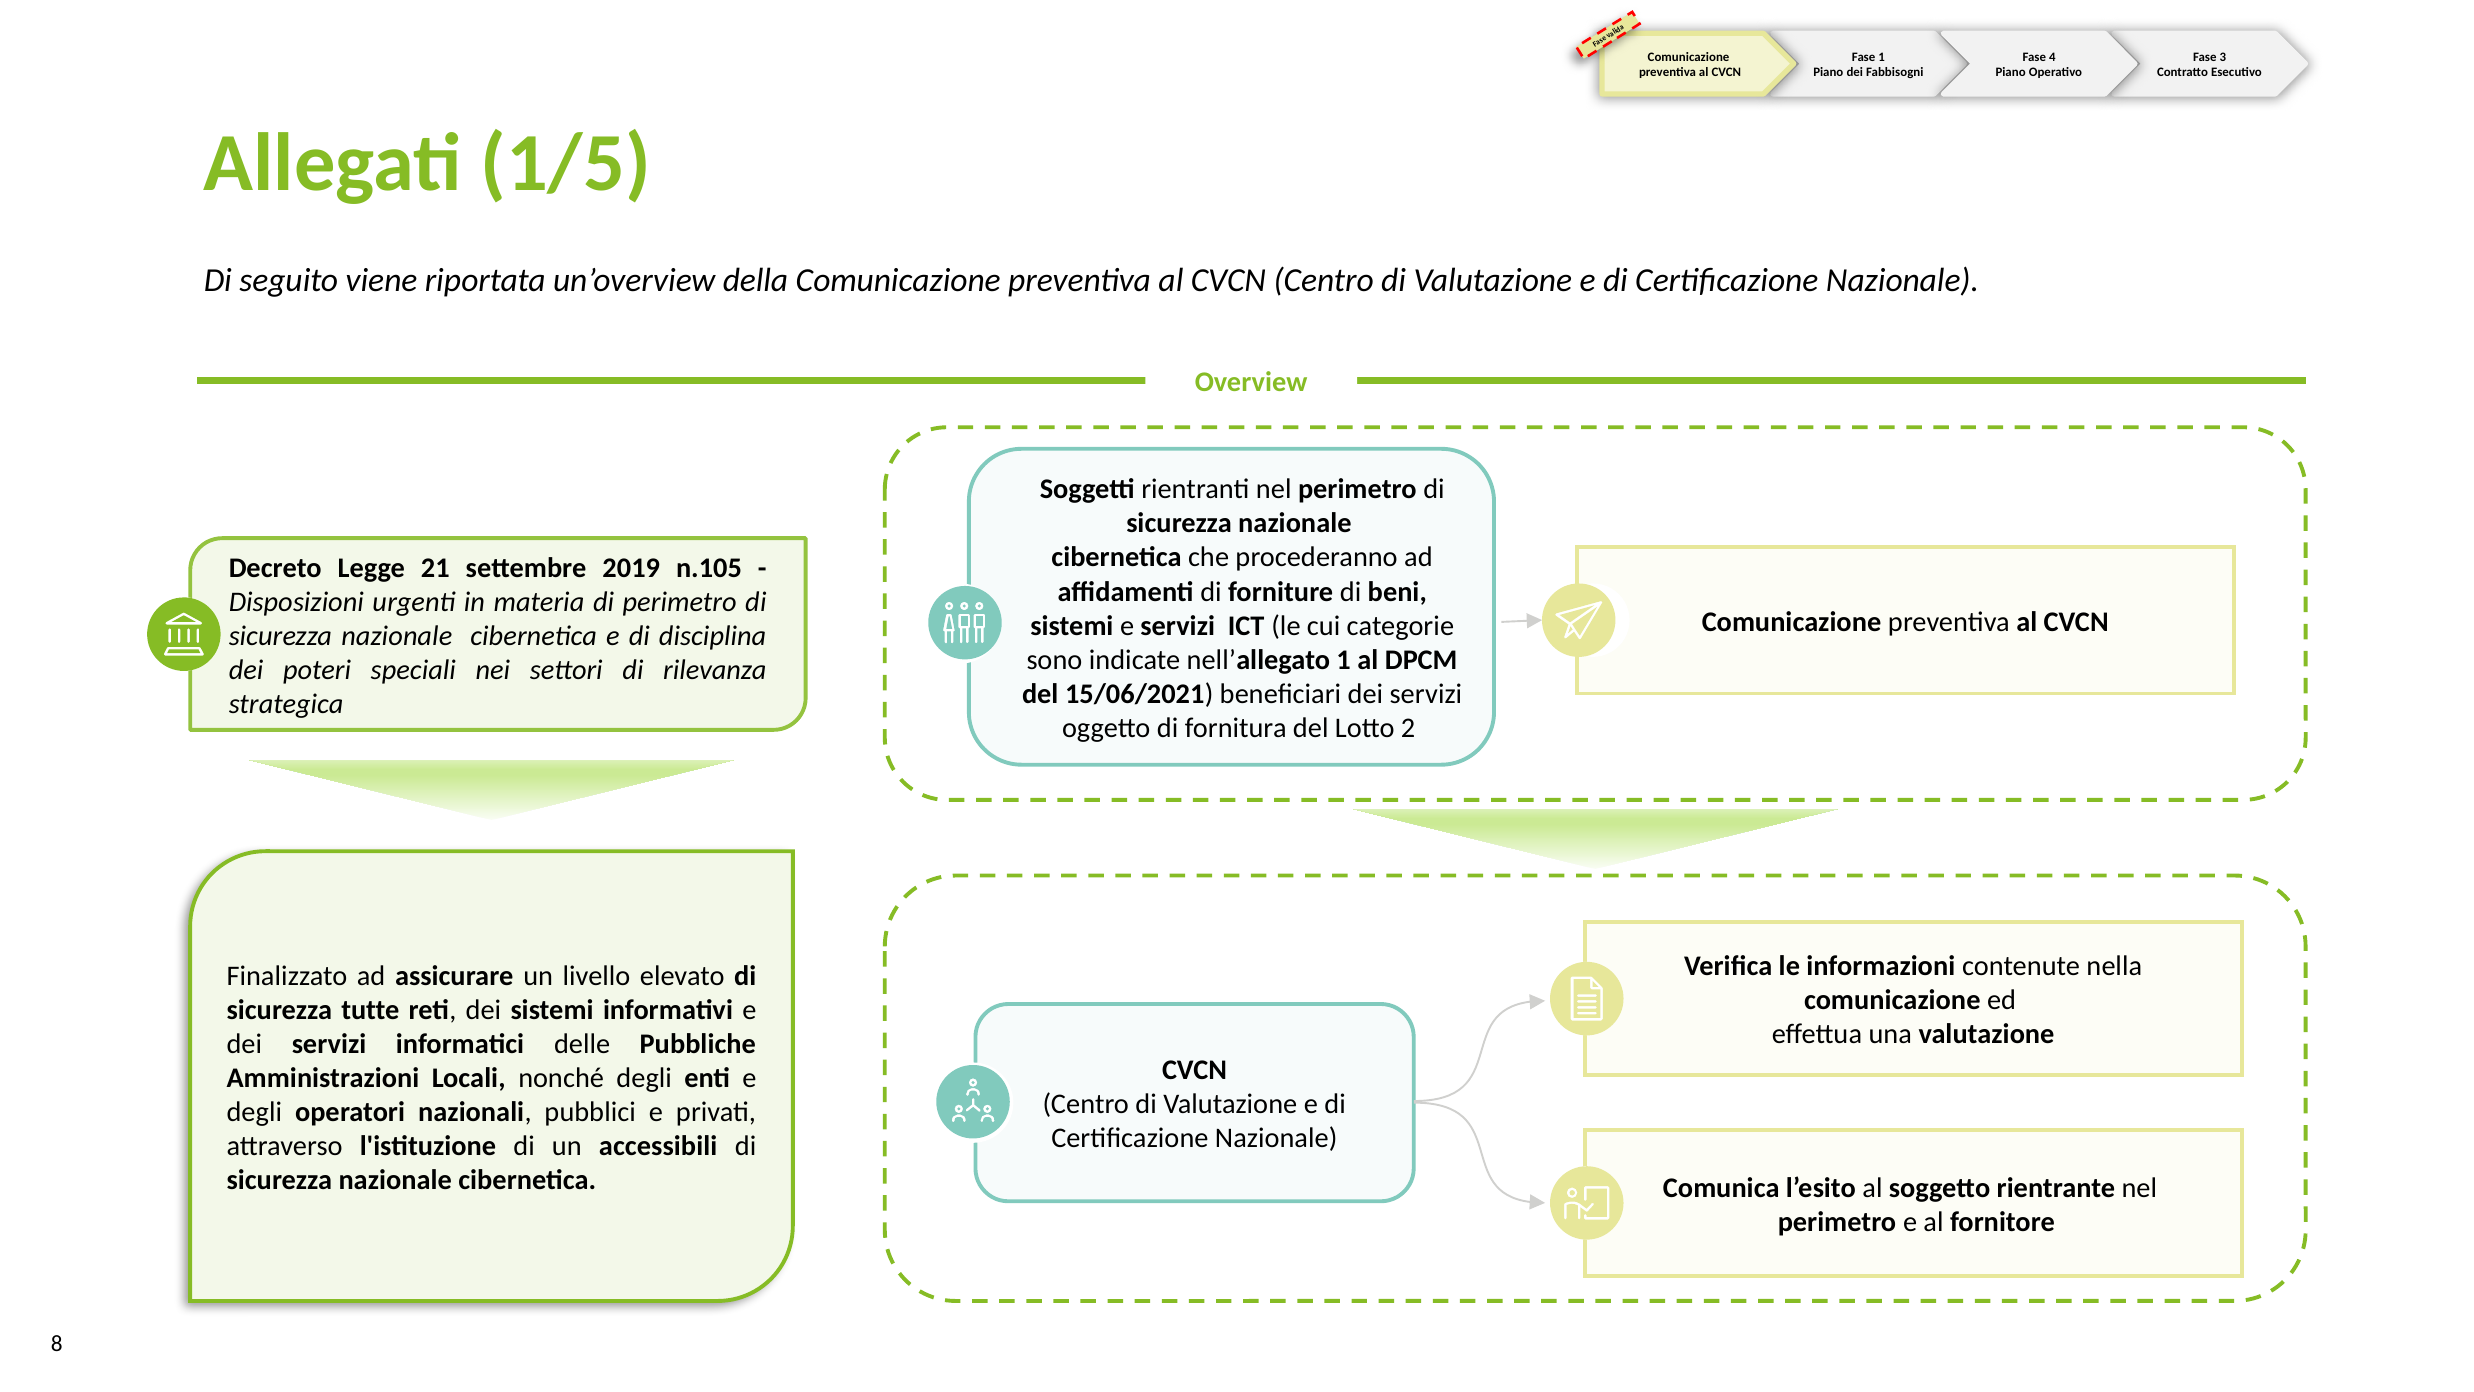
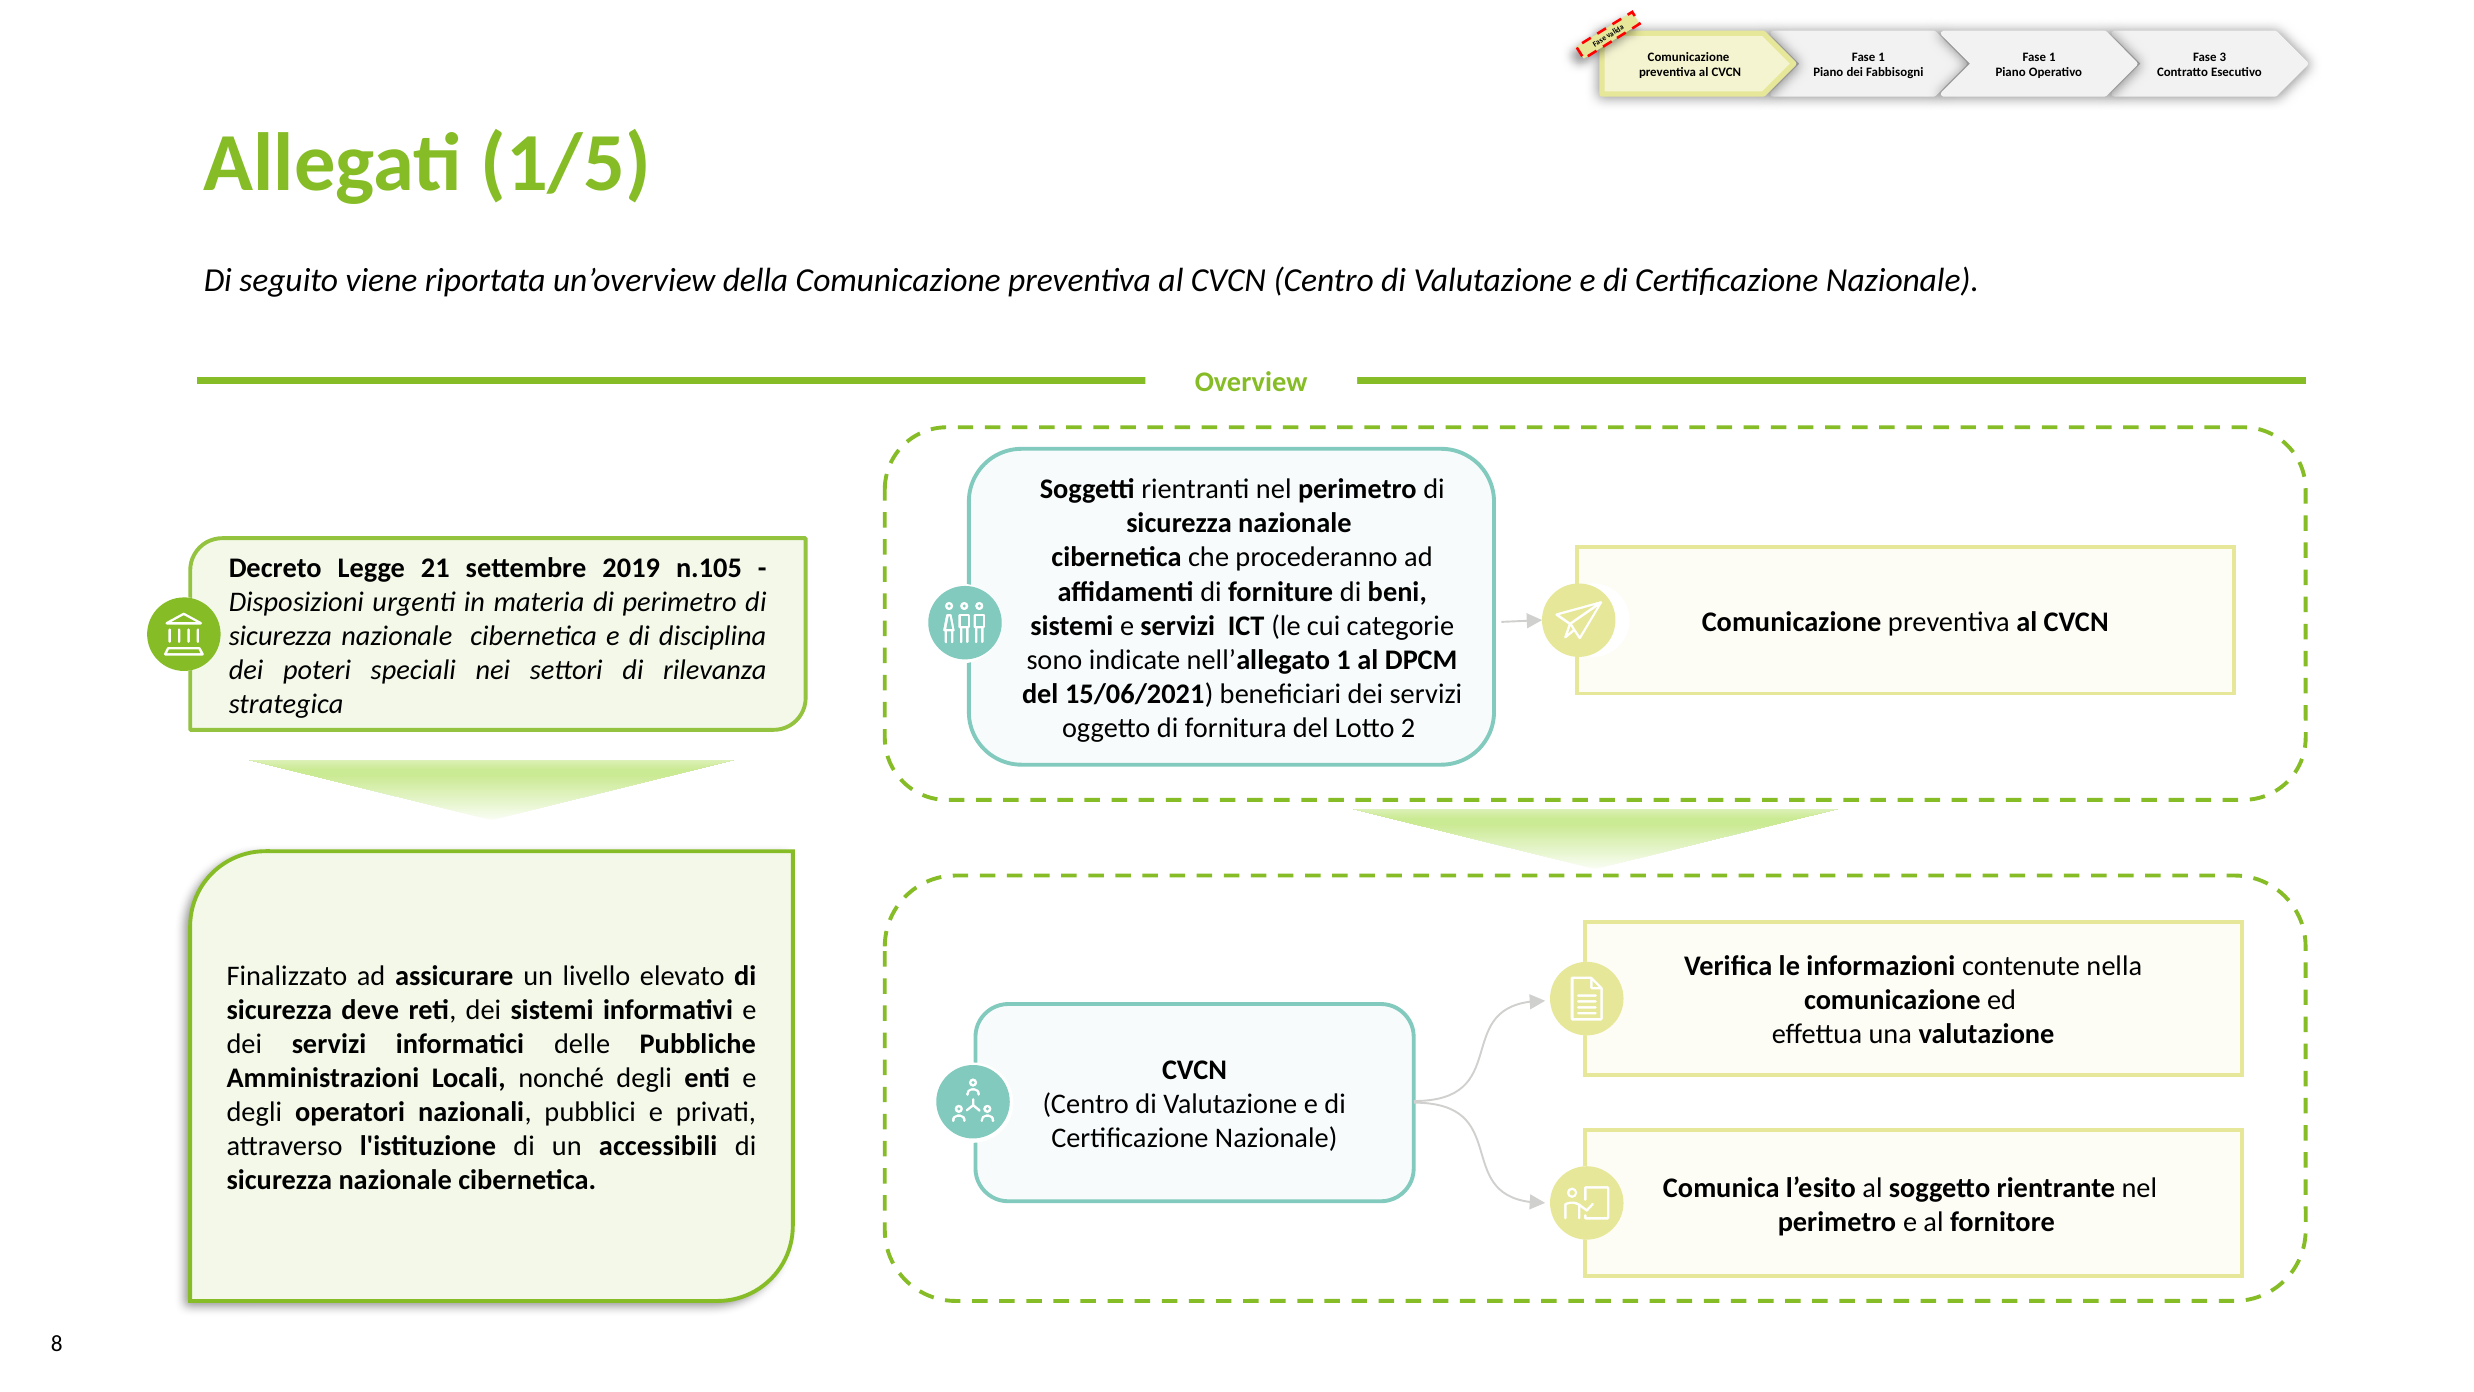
4 at (2052, 57): 4 -> 1
tutte: tutte -> deve
